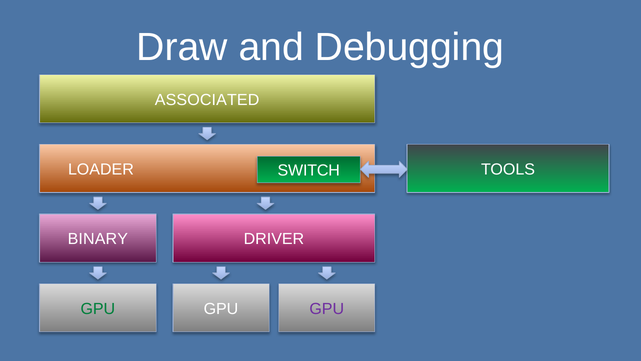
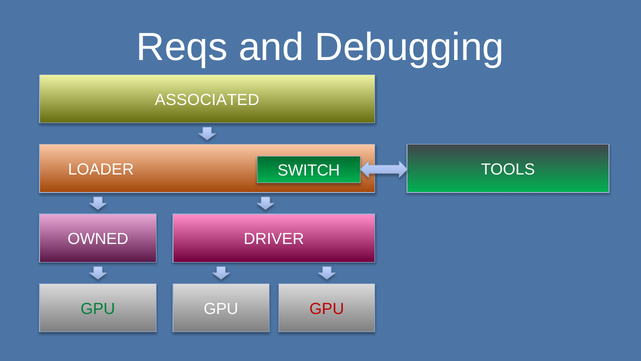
Draw: Draw -> Reqs
BINARY: BINARY -> OWNED
GPU at (327, 309) colour: purple -> red
